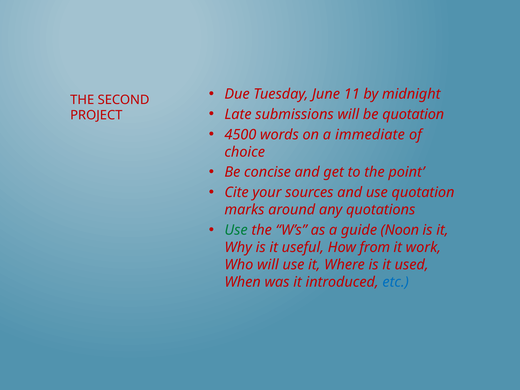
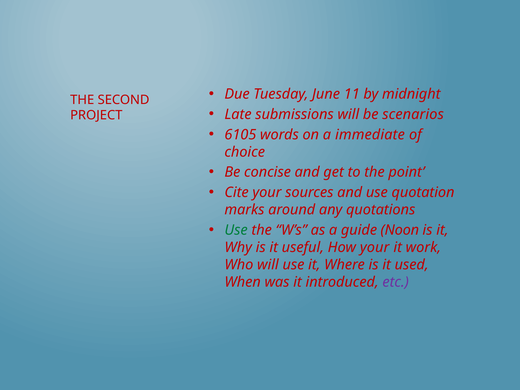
be quotation: quotation -> scenarios
4500: 4500 -> 6105
How from: from -> your
etc colour: blue -> purple
